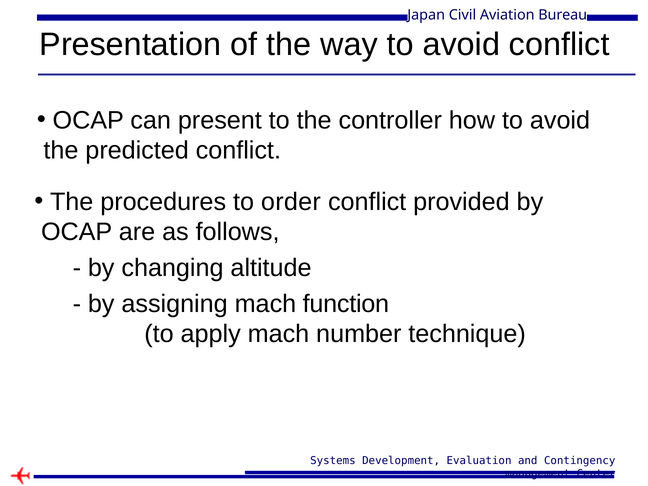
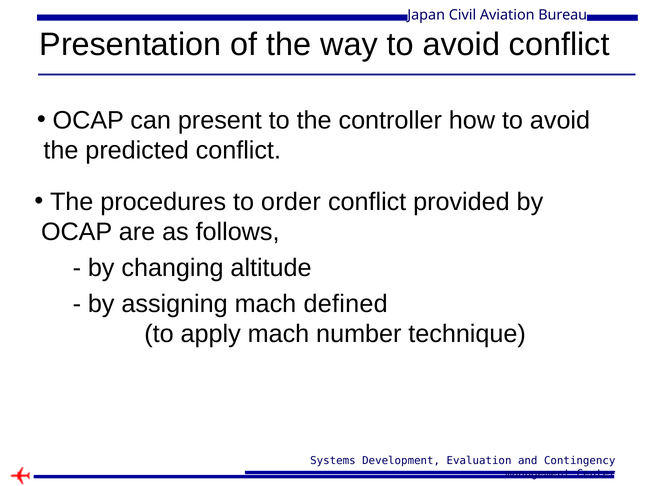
function: function -> defined
